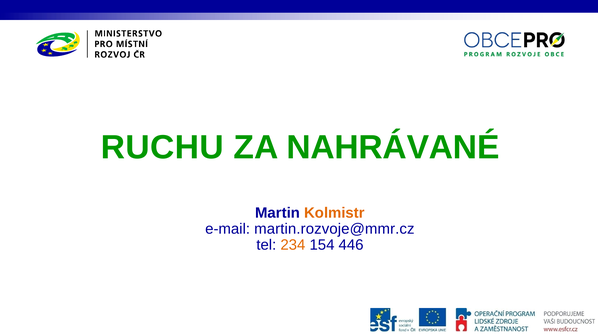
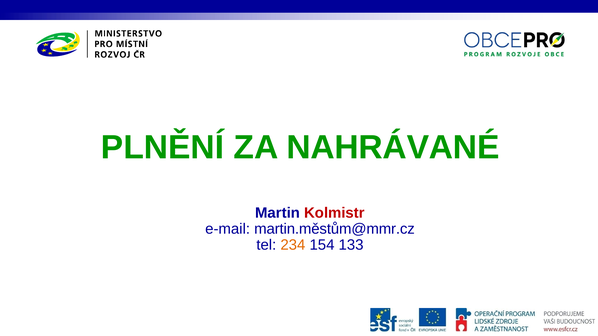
RUCHU: RUCHU -> PLNĚNÍ
Kolmistr colour: orange -> red
martin.rozvoje@mmr.cz: martin.rozvoje@mmr.cz -> martin.městům@mmr.cz
446: 446 -> 133
